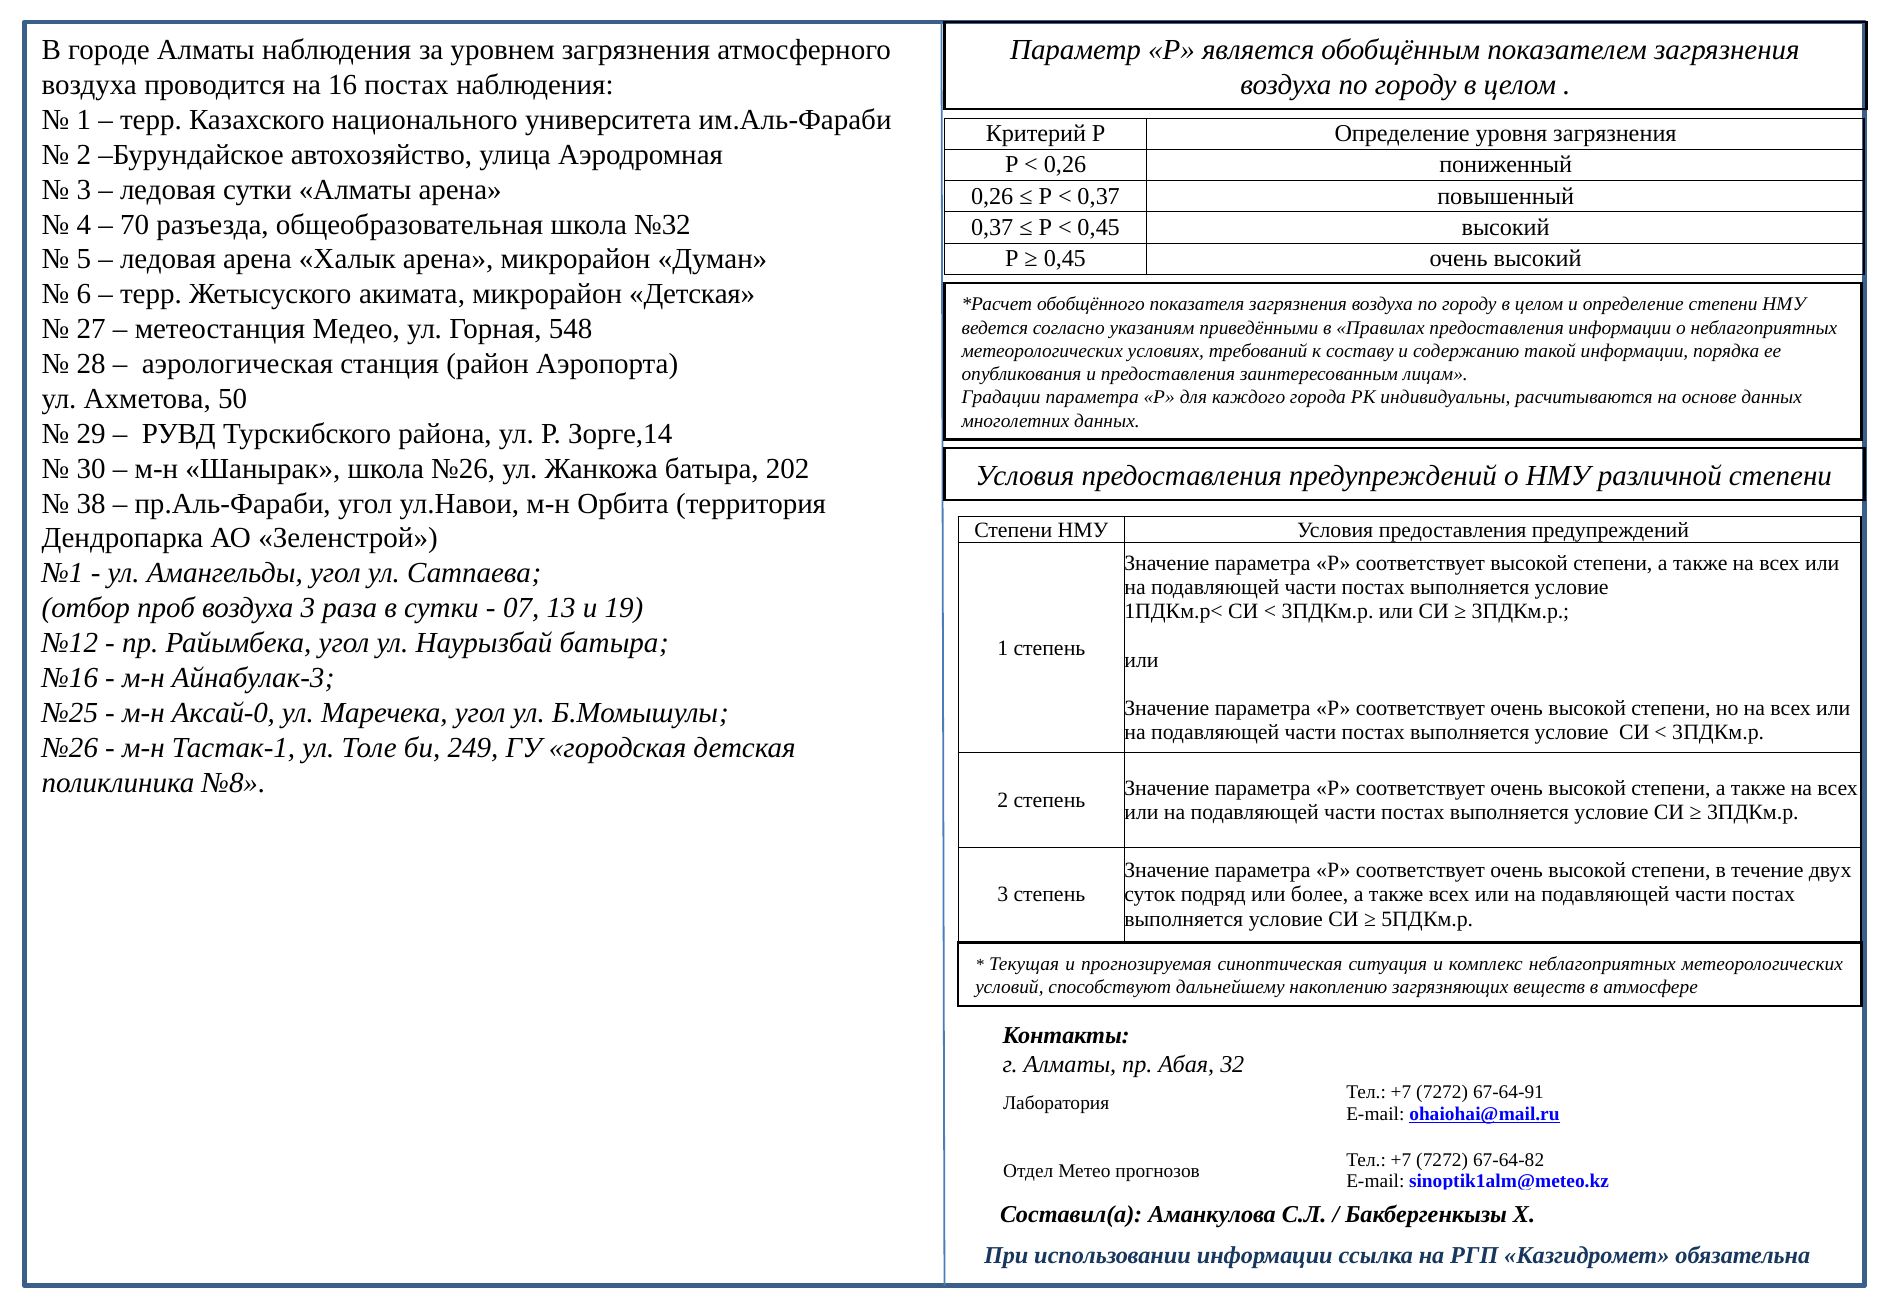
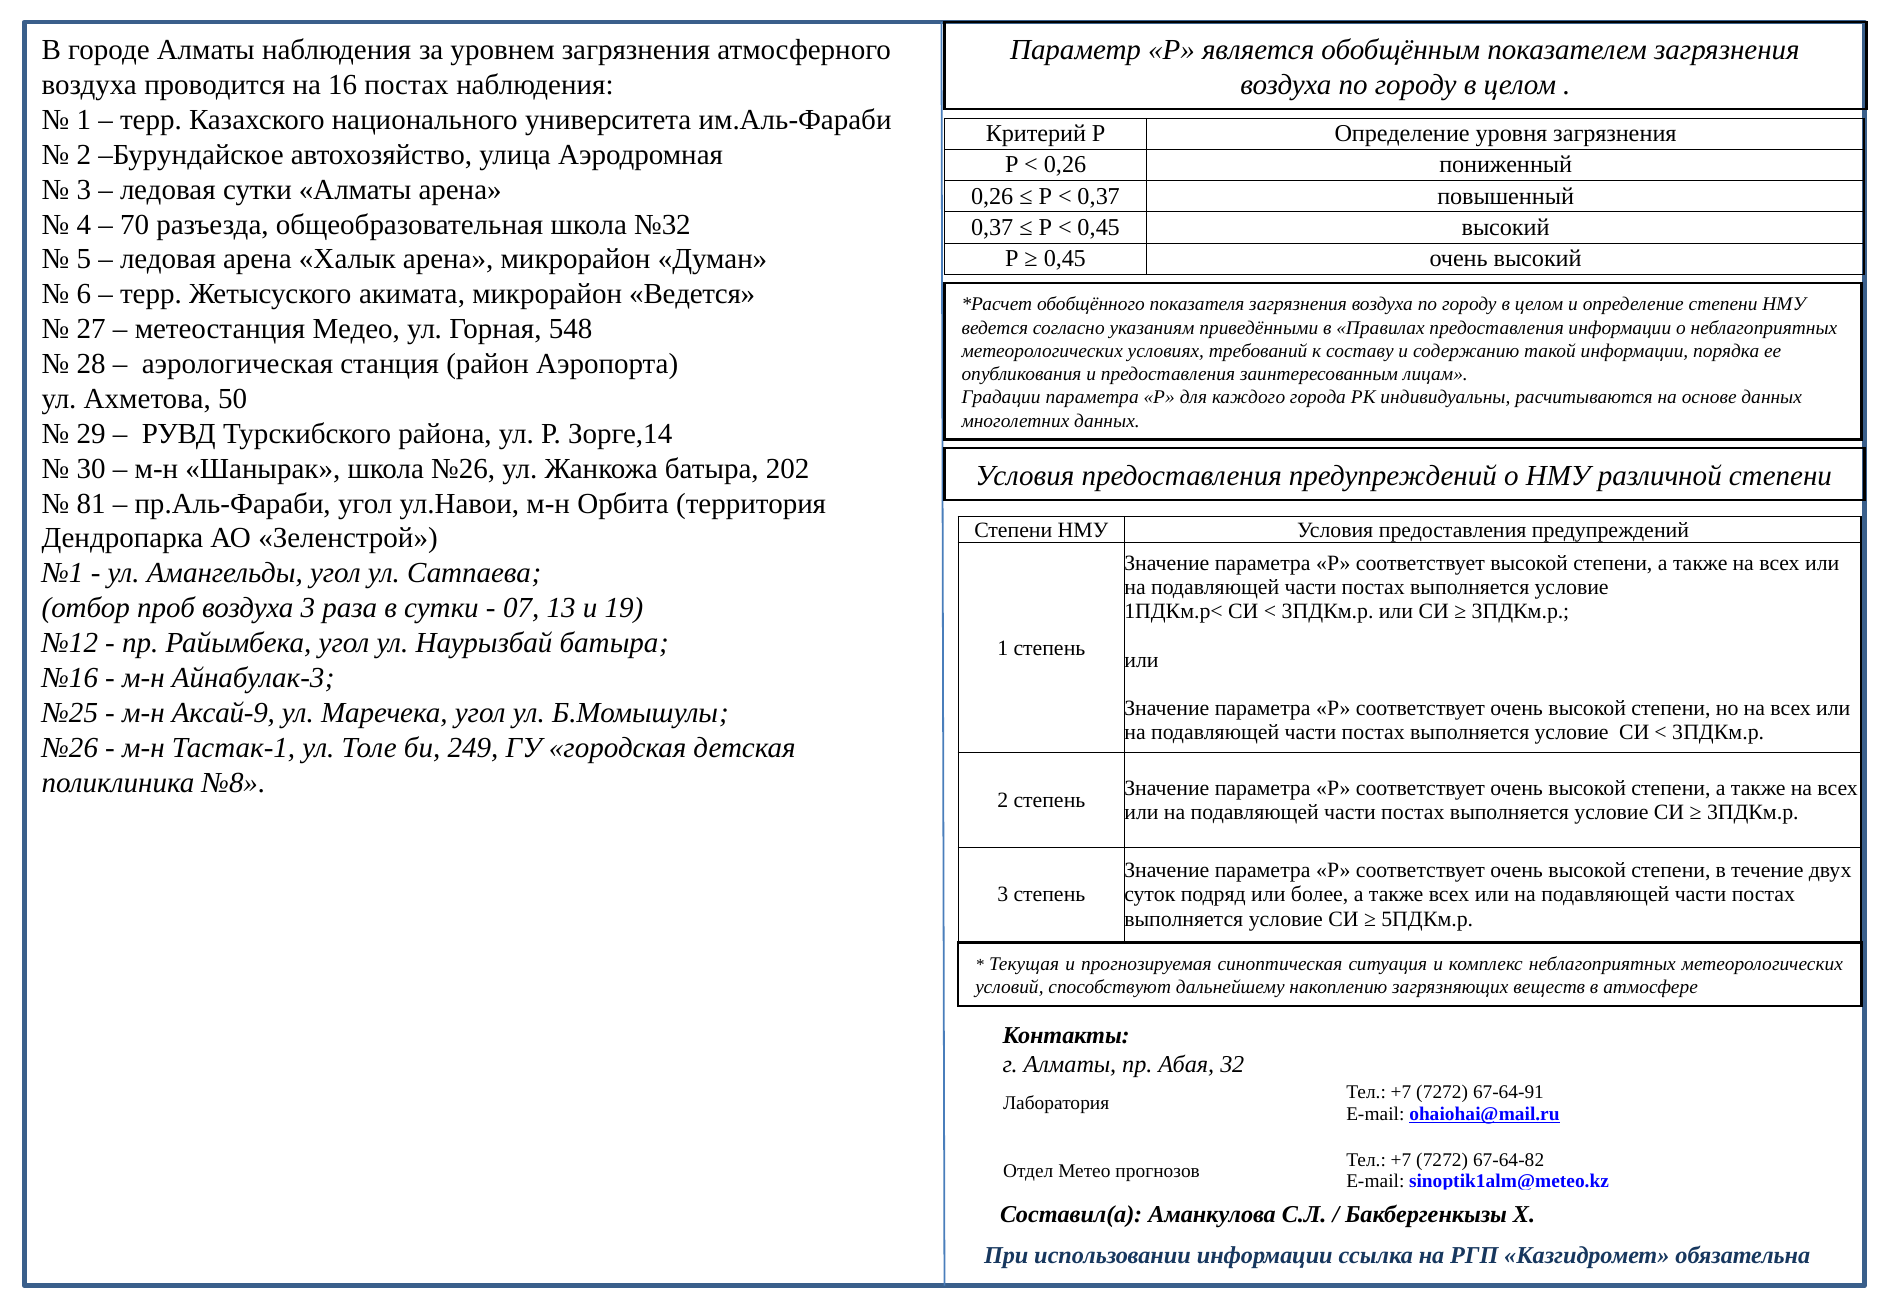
микрорайон Детская: Детская -> Ведется
38: 38 -> 81
Аксай-0: Аксай-0 -> Аксай-9
